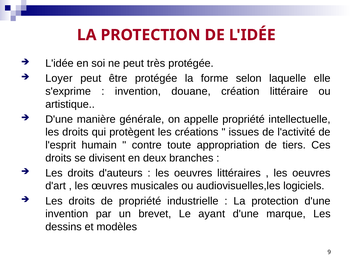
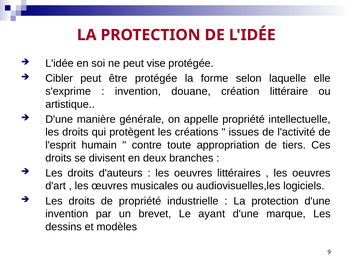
très: très -> vise
Loyer: Loyer -> Cibler
